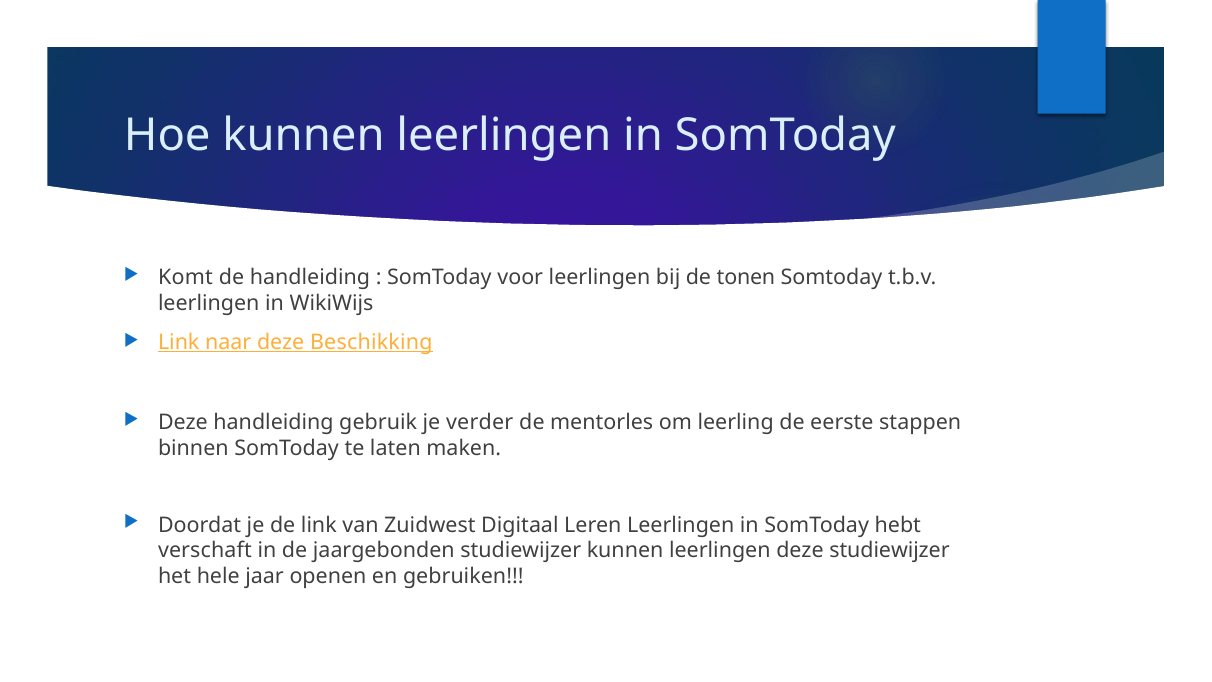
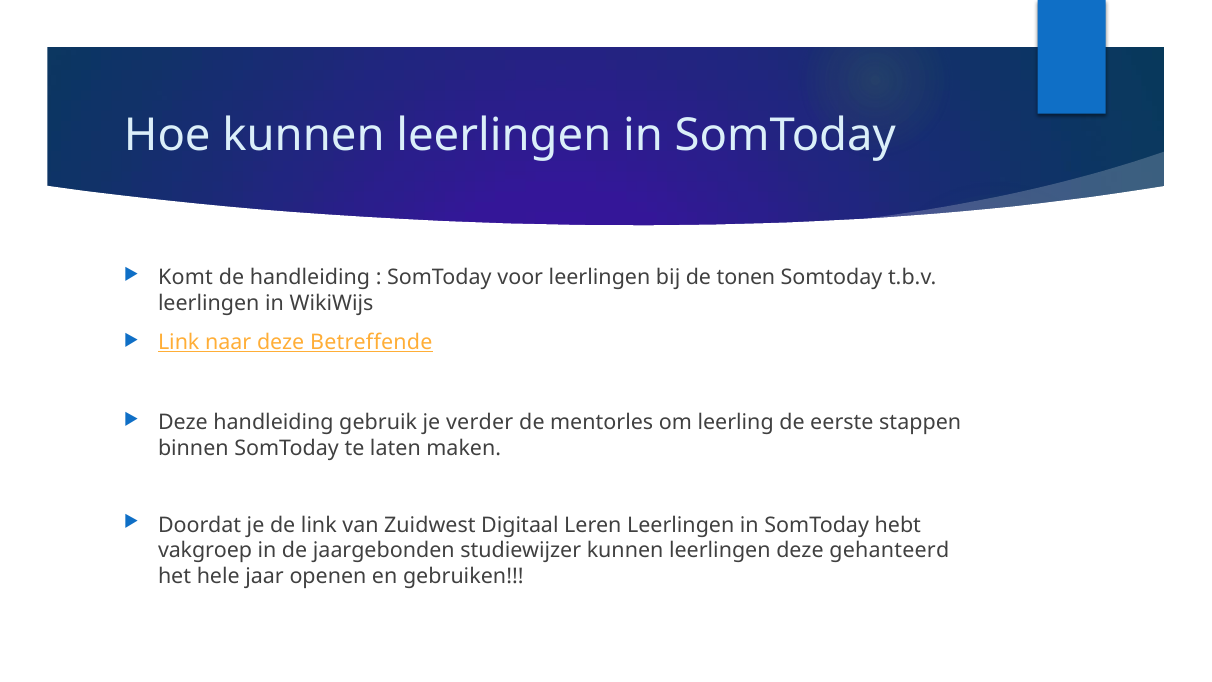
Beschikking: Beschikking -> Betreffende
verschaft: verschaft -> vakgroep
deze studiewijzer: studiewijzer -> gehanteerd
